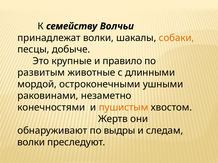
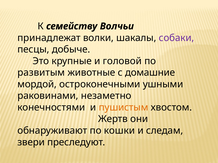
собаки colour: orange -> purple
правило: правило -> головой
длинными: длинными -> домашние
выдры: выдры -> кошки
волки at (31, 143): волки -> звери
